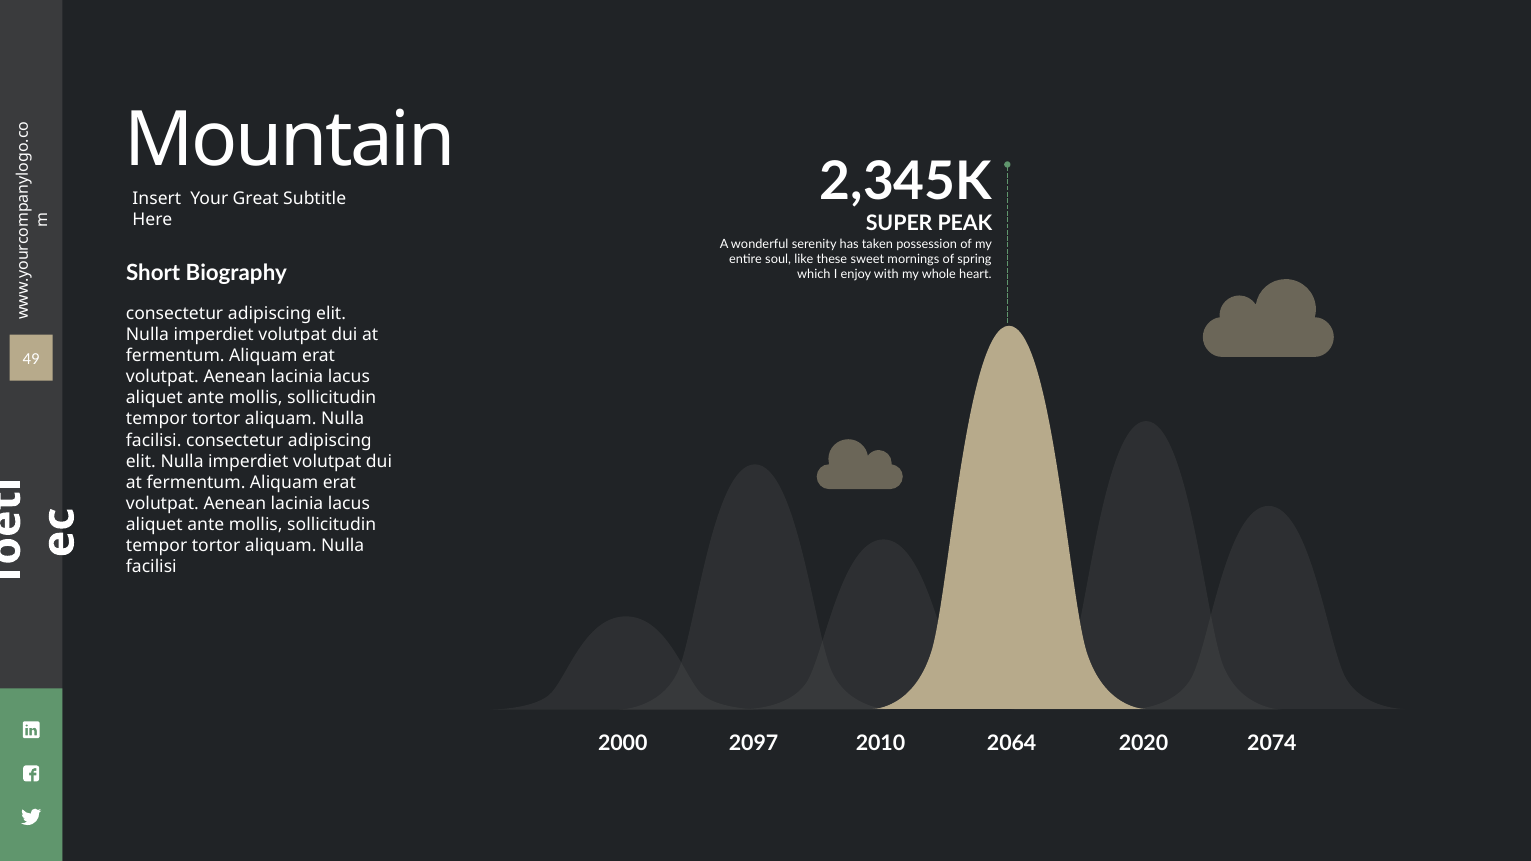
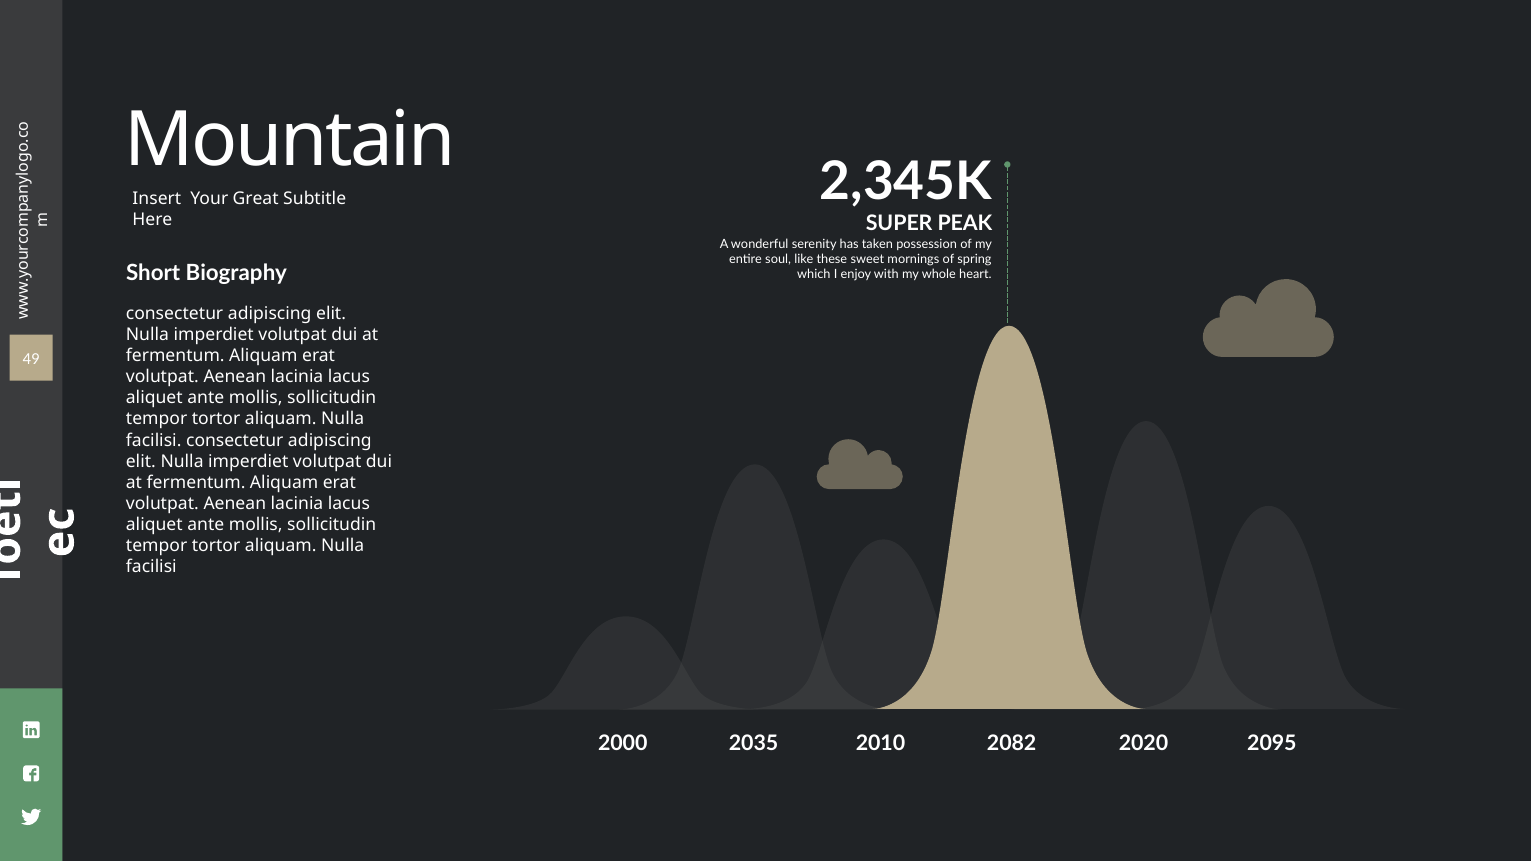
2097: 2097 -> 2035
2064: 2064 -> 2082
2074: 2074 -> 2095
